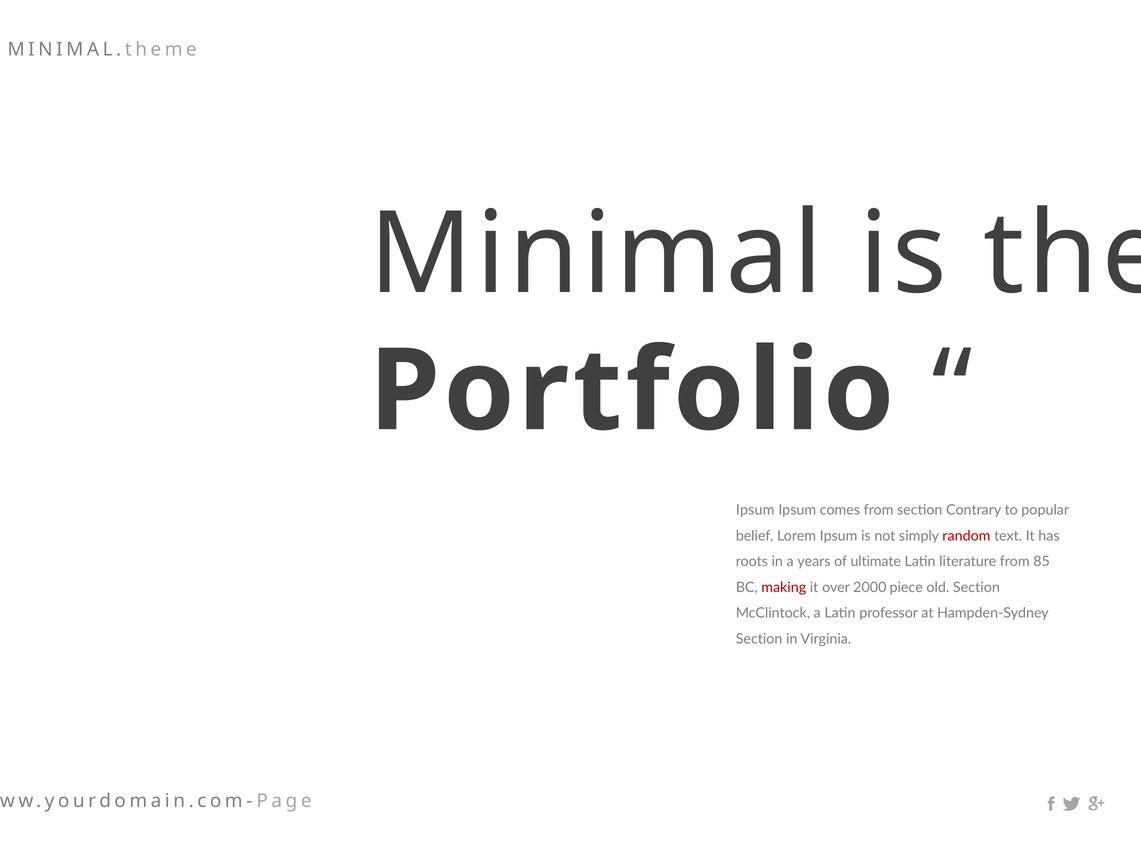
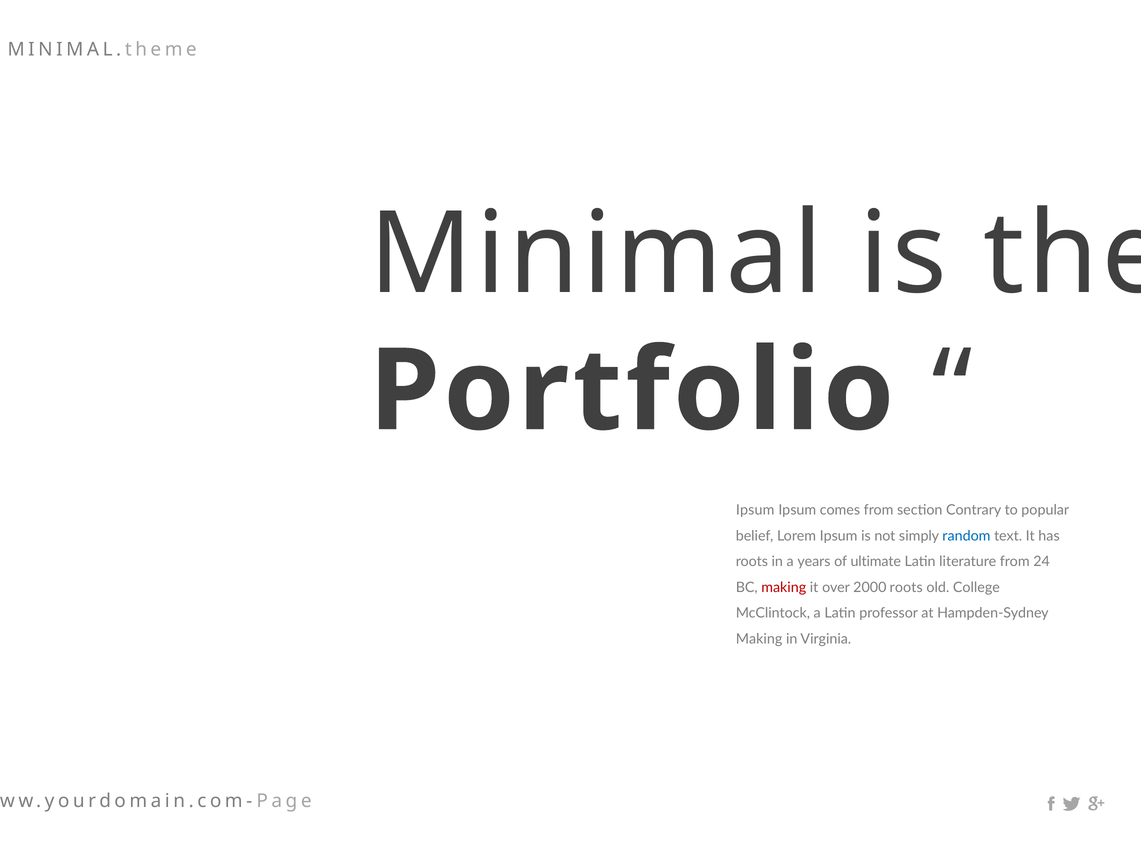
random colour: red -> blue
85: 85 -> 24
2000 piece: piece -> roots
old Section: Section -> College
Section at (759, 639): Section -> Making
